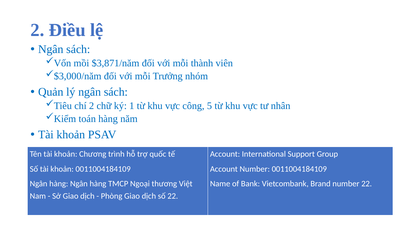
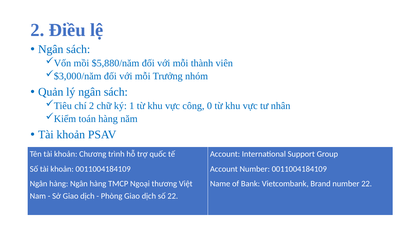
$3,871/năm: $3,871/năm -> $5,880/năm
5: 5 -> 0
